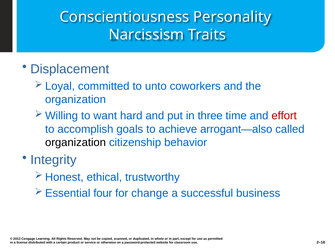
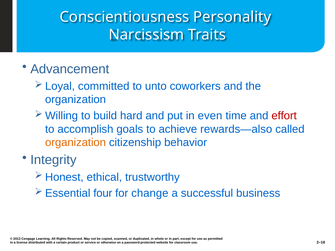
Displacement: Displacement -> Advancement
want: want -> build
three: three -> even
arrogant—also: arrogant—also -> rewards—also
organization at (76, 143) colour: black -> orange
